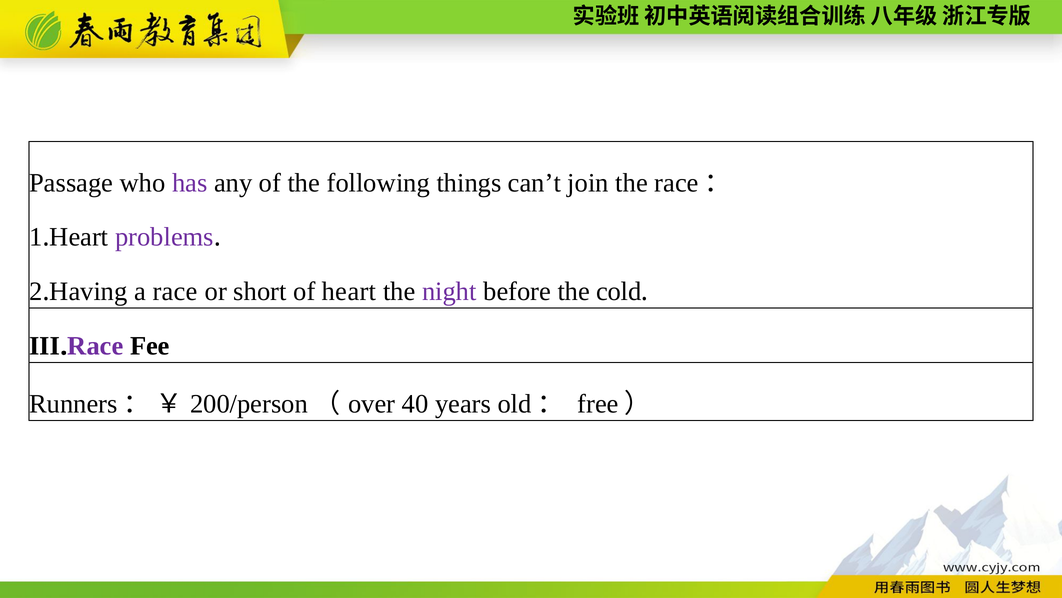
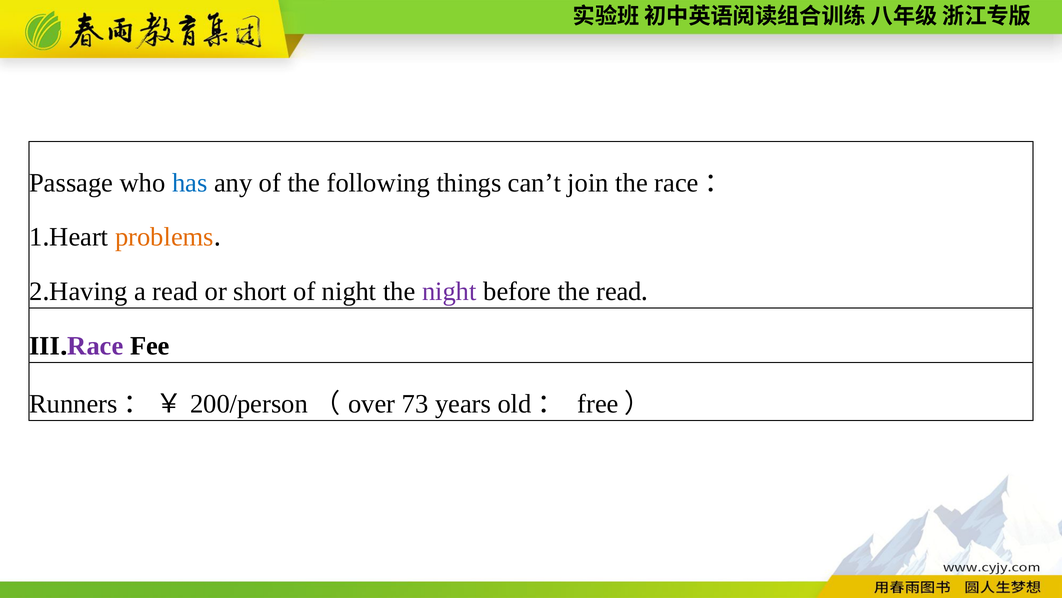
has colour: purple -> blue
problems colour: purple -> orange
a race: race -> read
of heart: heart -> night
the cold: cold -> read
40: 40 -> 73
